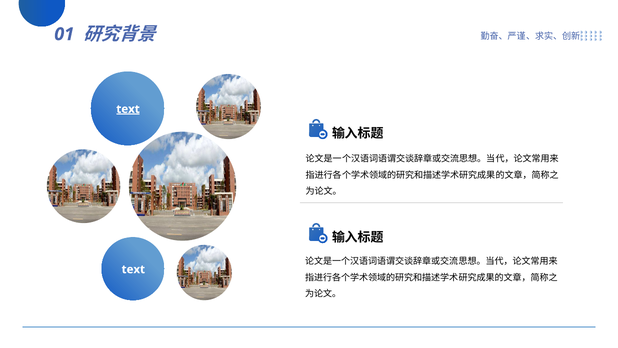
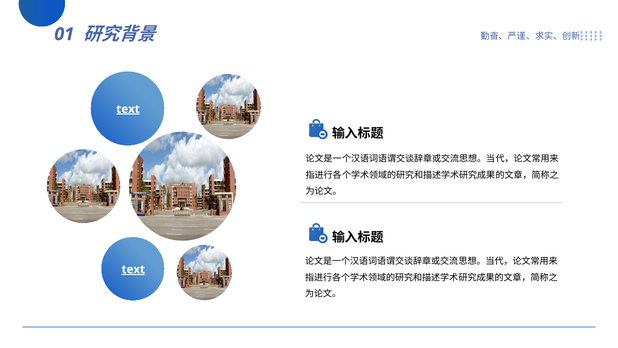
text at (133, 269) underline: none -> present
